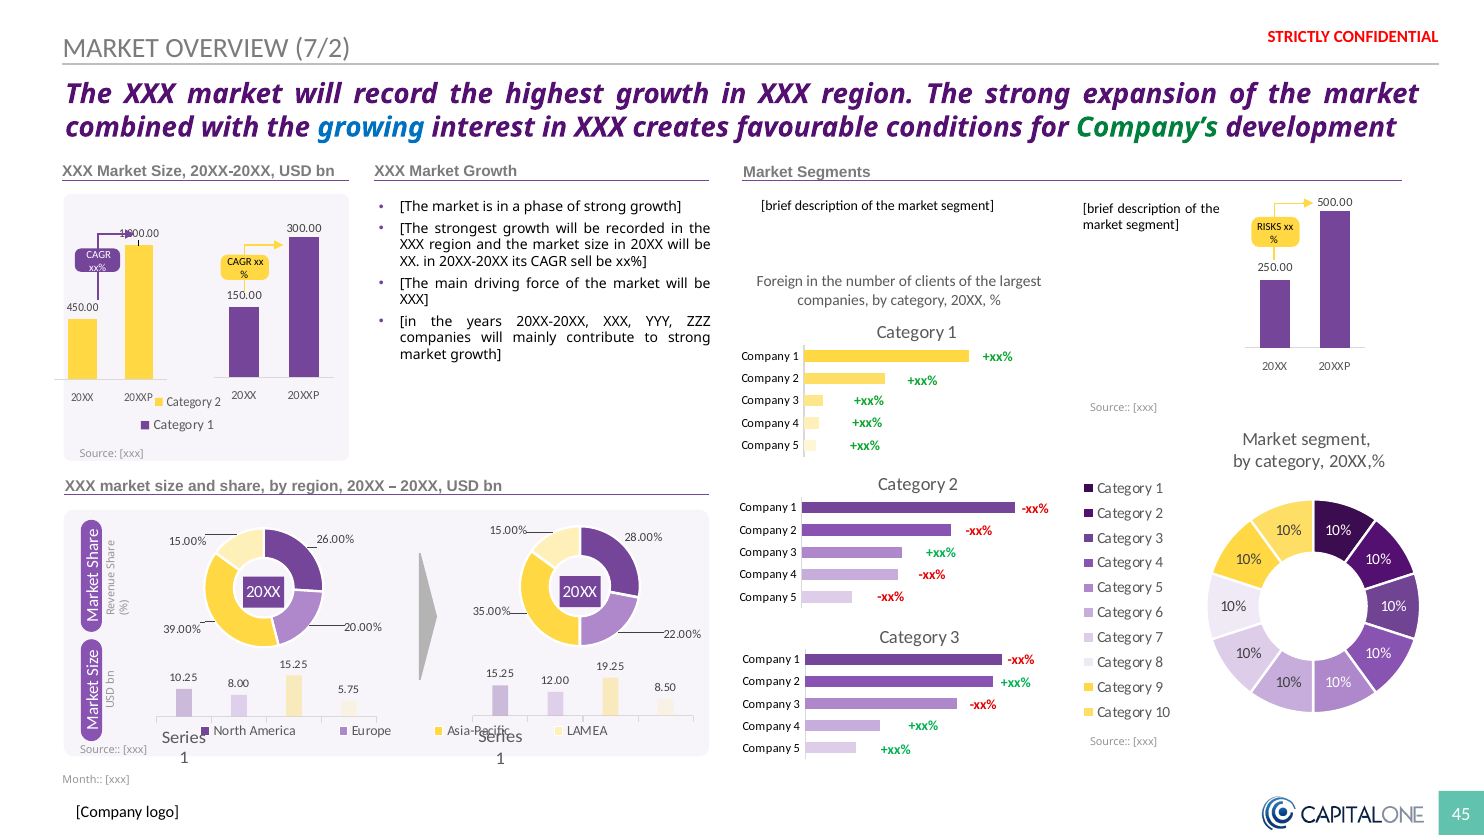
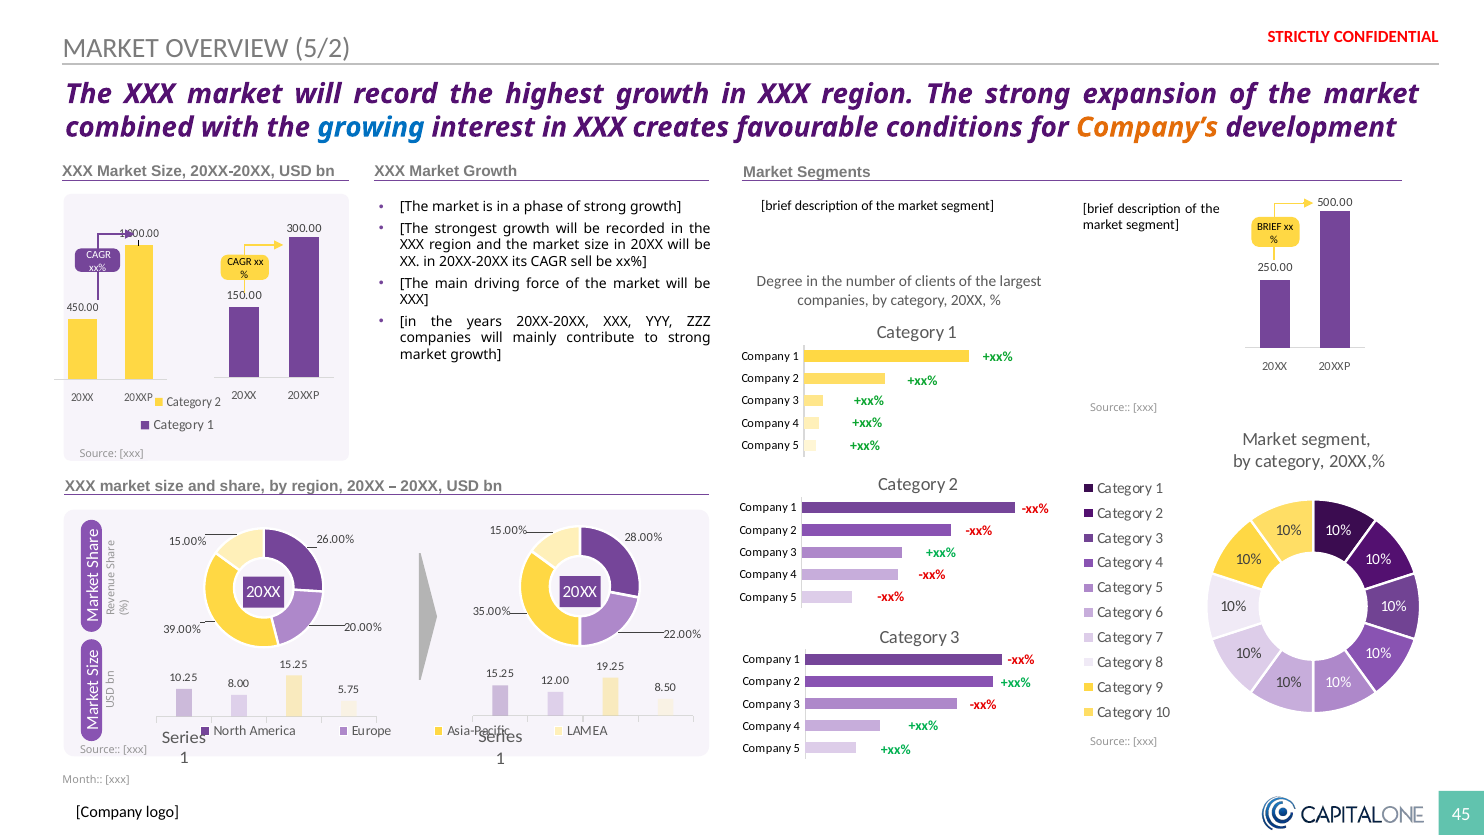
7/2: 7/2 -> 5/2
Company’s colour: green -> orange
RISKS at (1269, 227): RISKS -> BRIEF
Foreign: Foreign -> Degree
